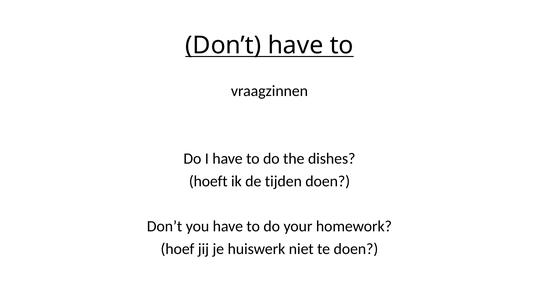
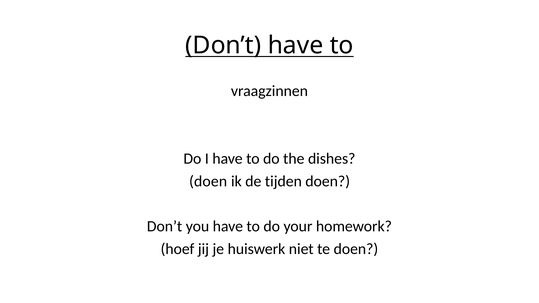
hoeft at (208, 181): hoeft -> doen
